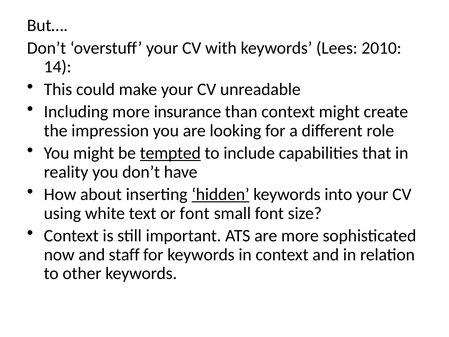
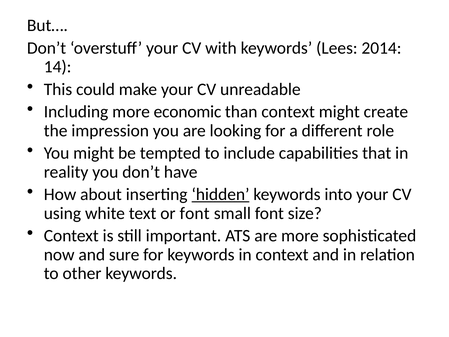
2010: 2010 -> 2014
insurance: insurance -> economic
tempted underline: present -> none
staff: staff -> sure
